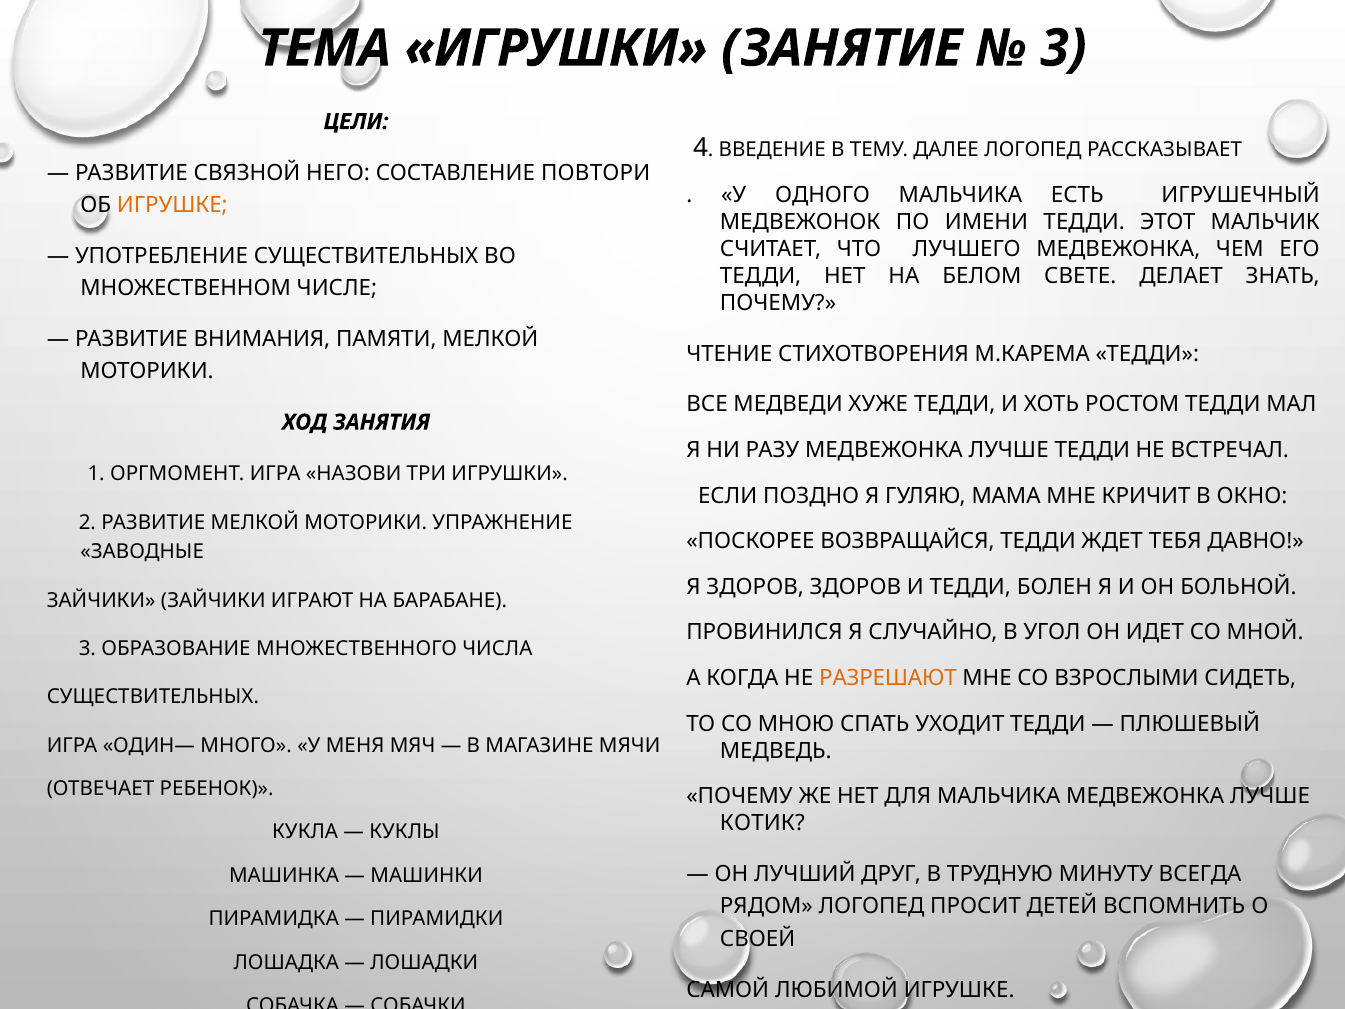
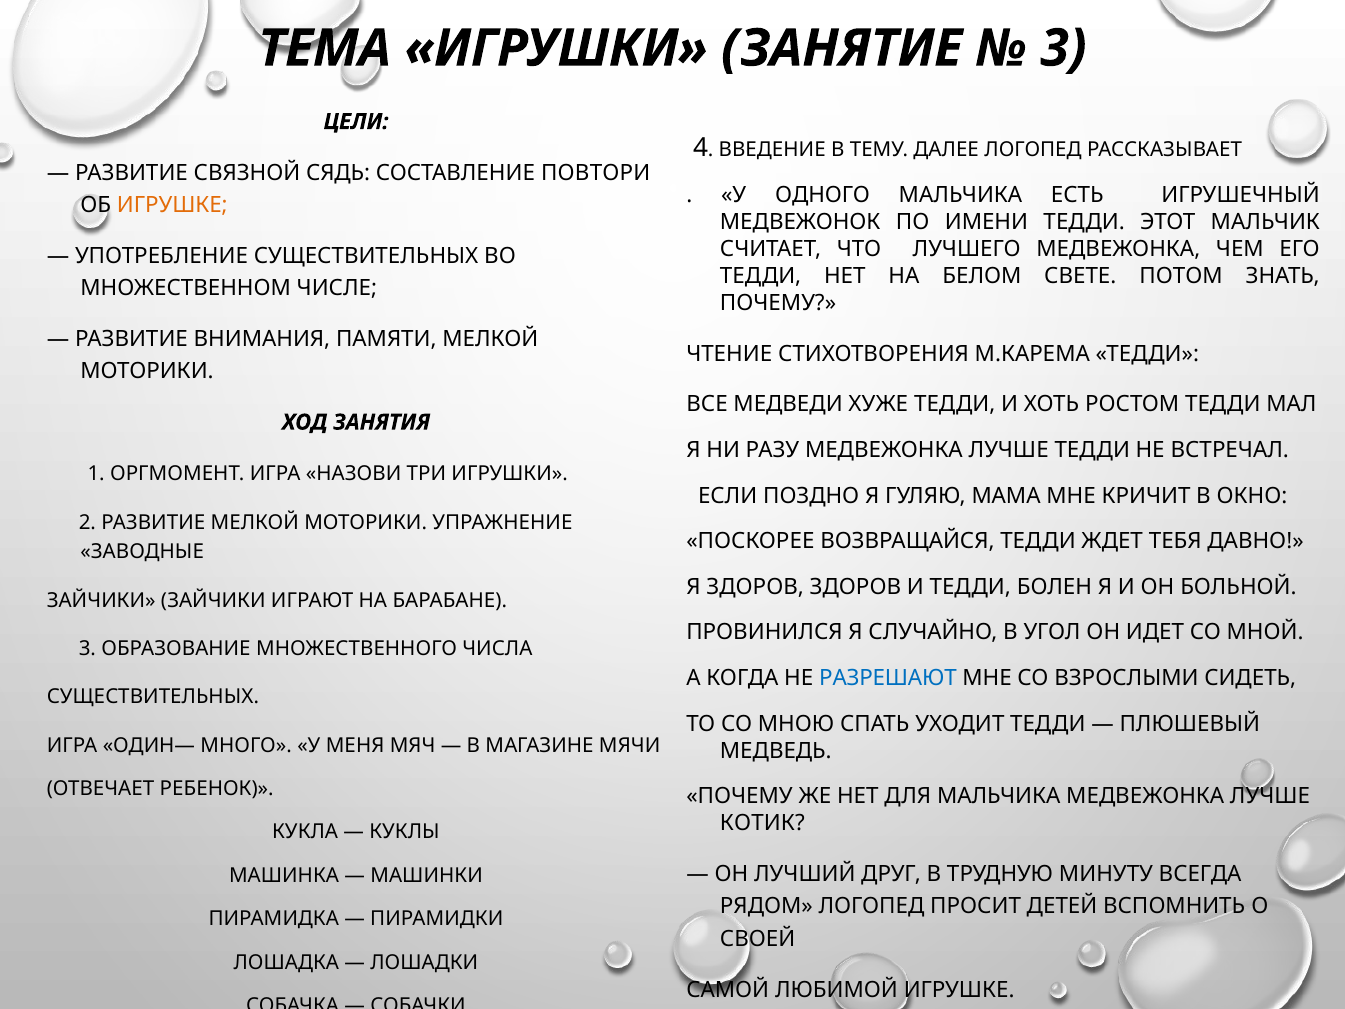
НЕГО: НЕГО -> СЯДЬ
ДЕЛАЕТ: ДЕЛАЕТ -> ПОТОМ
РАЗРЕШАЮТ colour: orange -> blue
